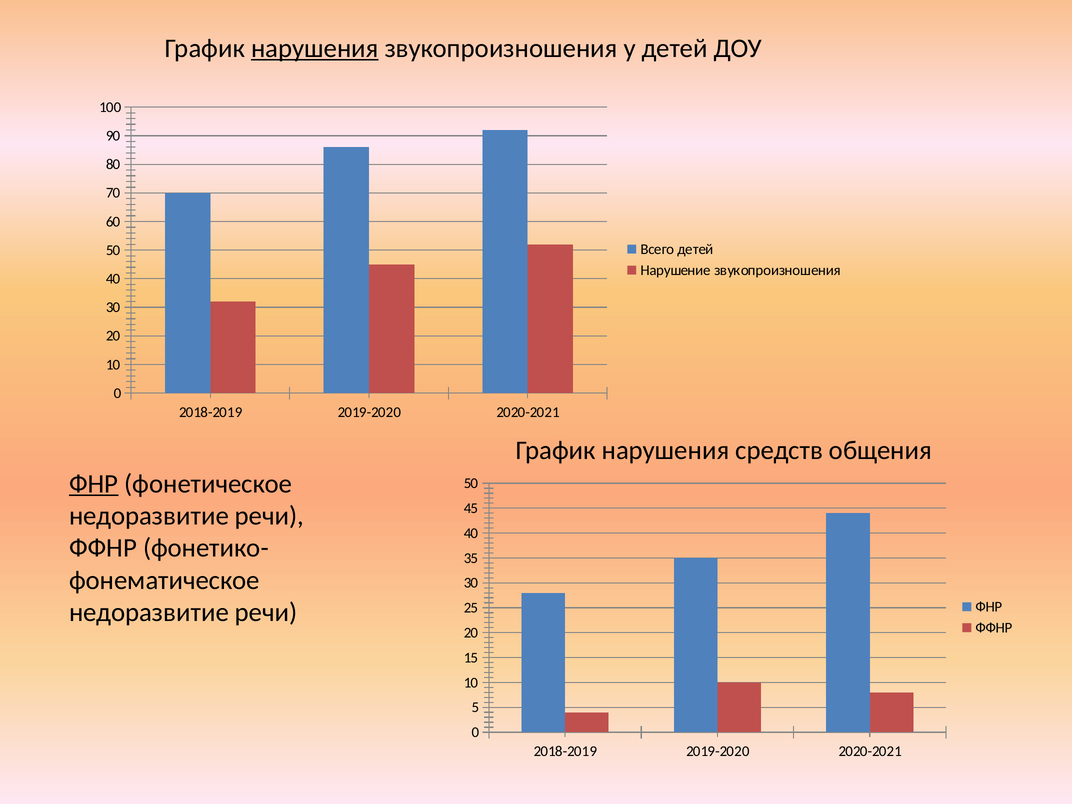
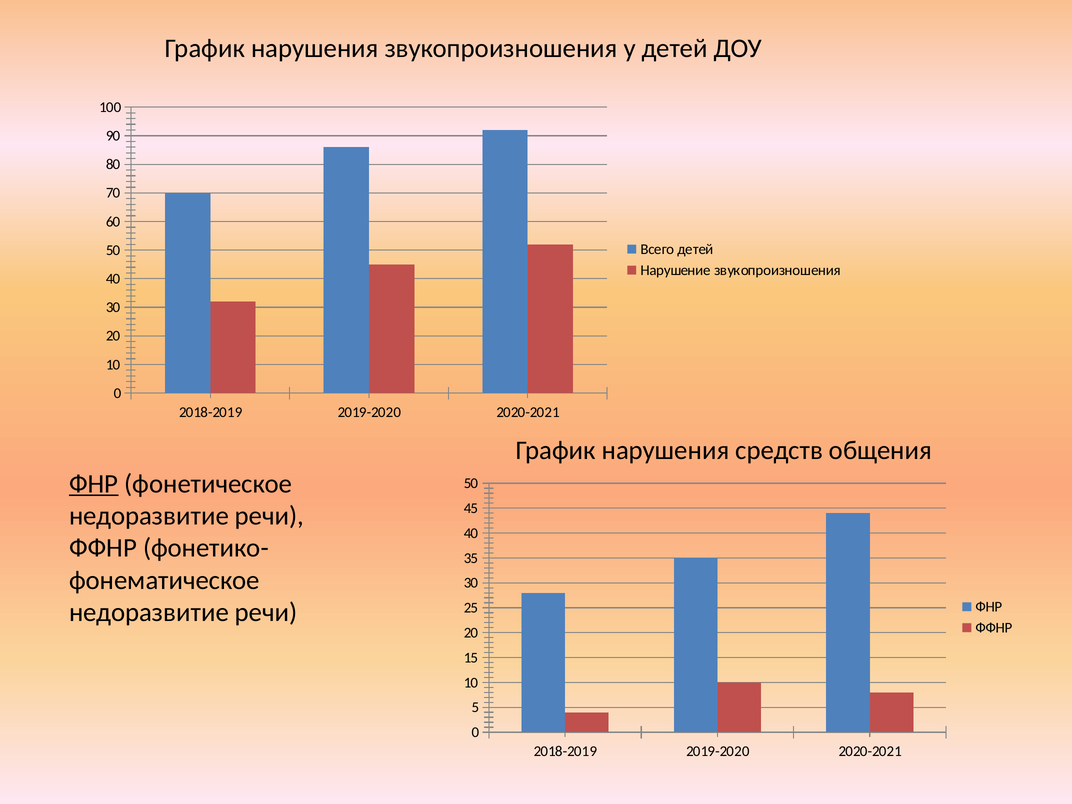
нарушения at (315, 48) underline: present -> none
